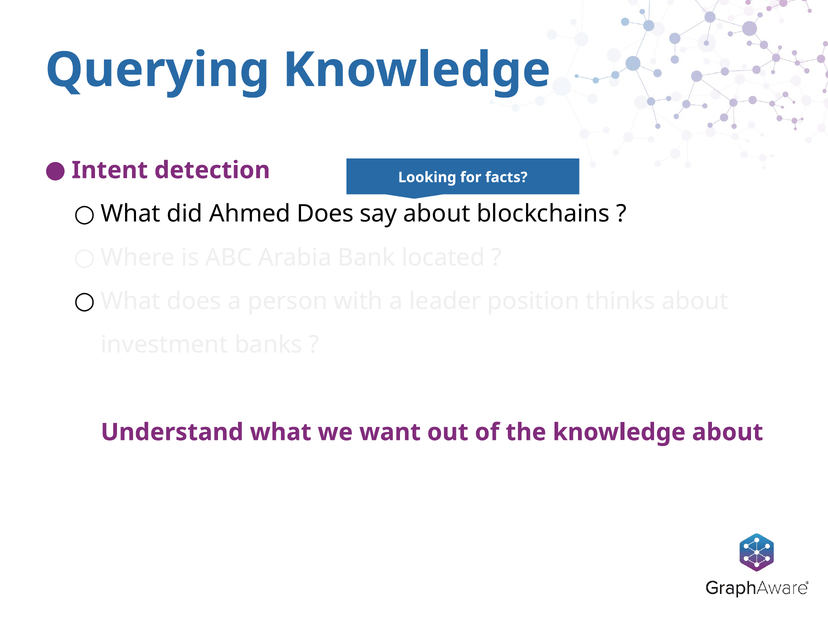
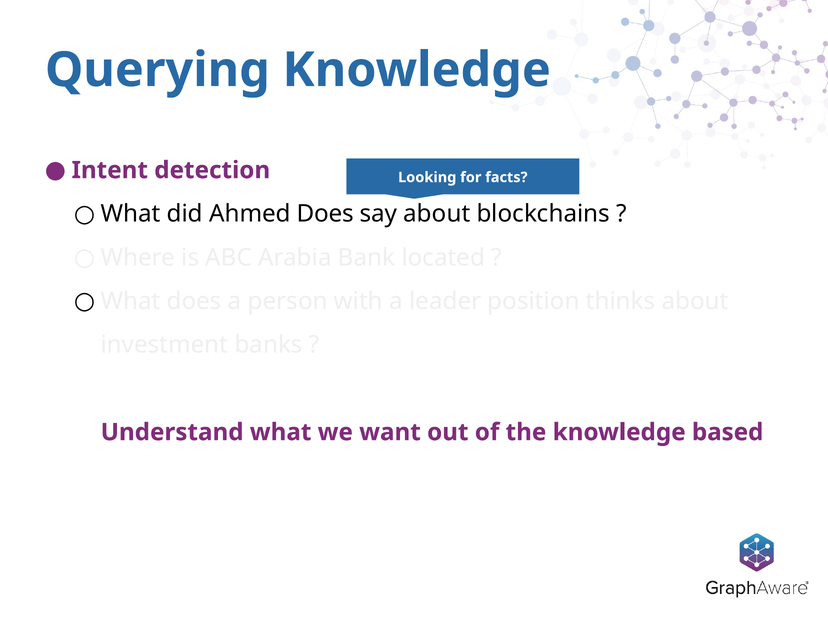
knowledge about: about -> based
